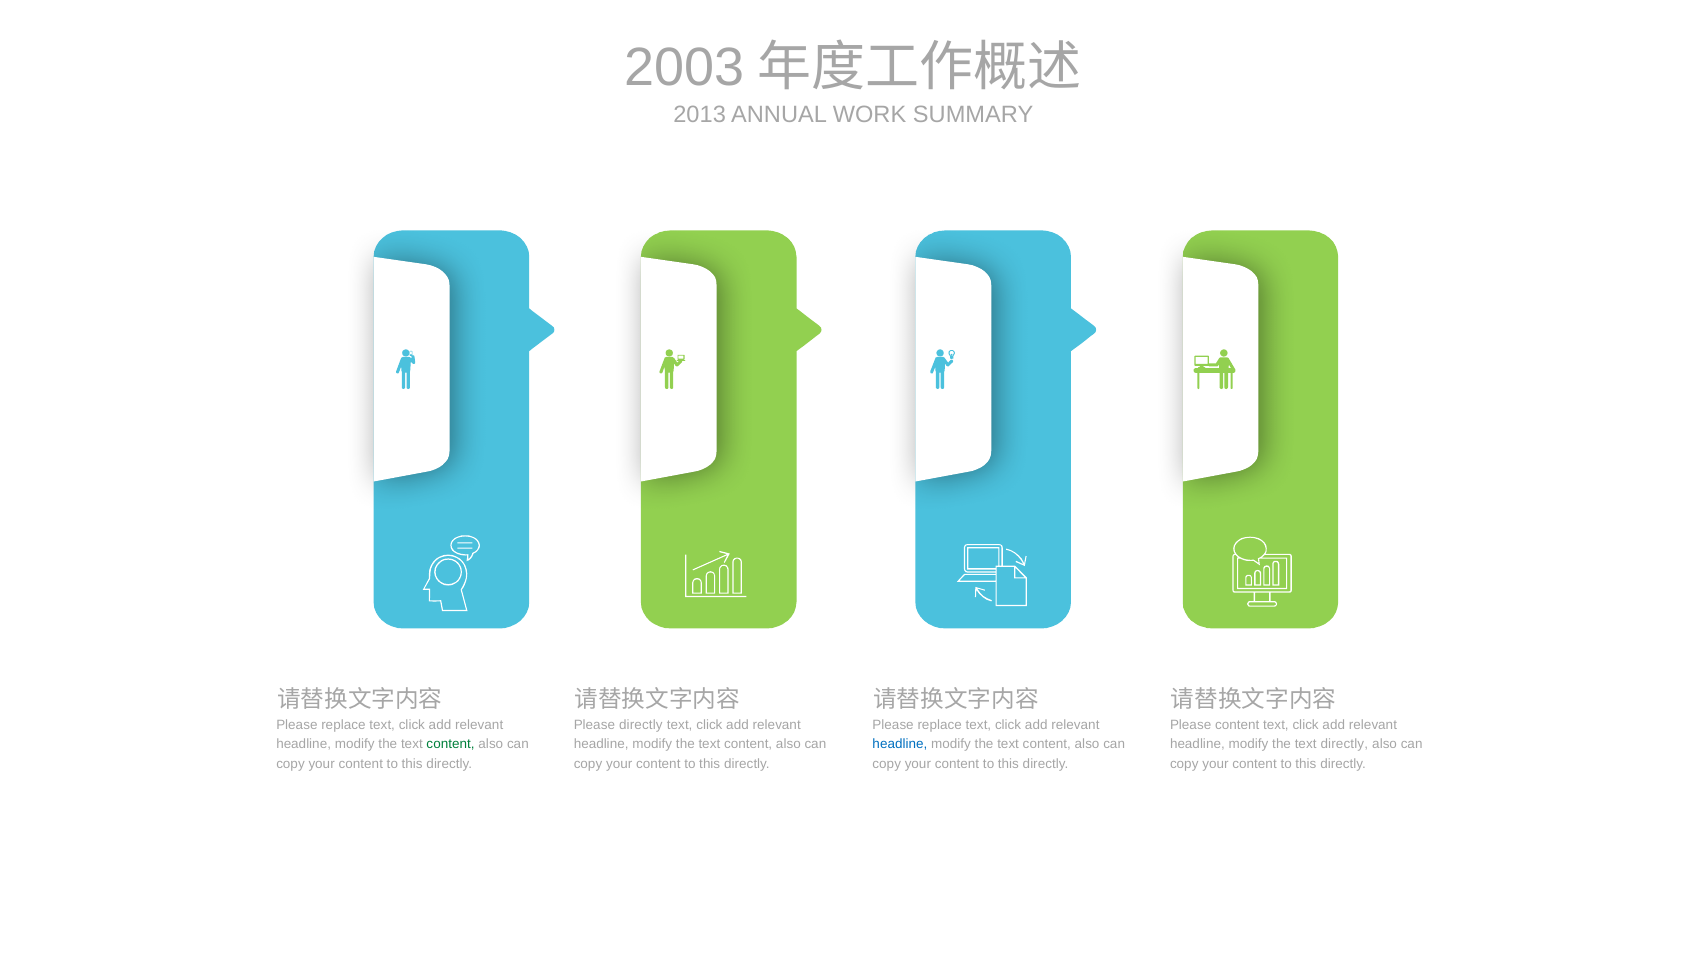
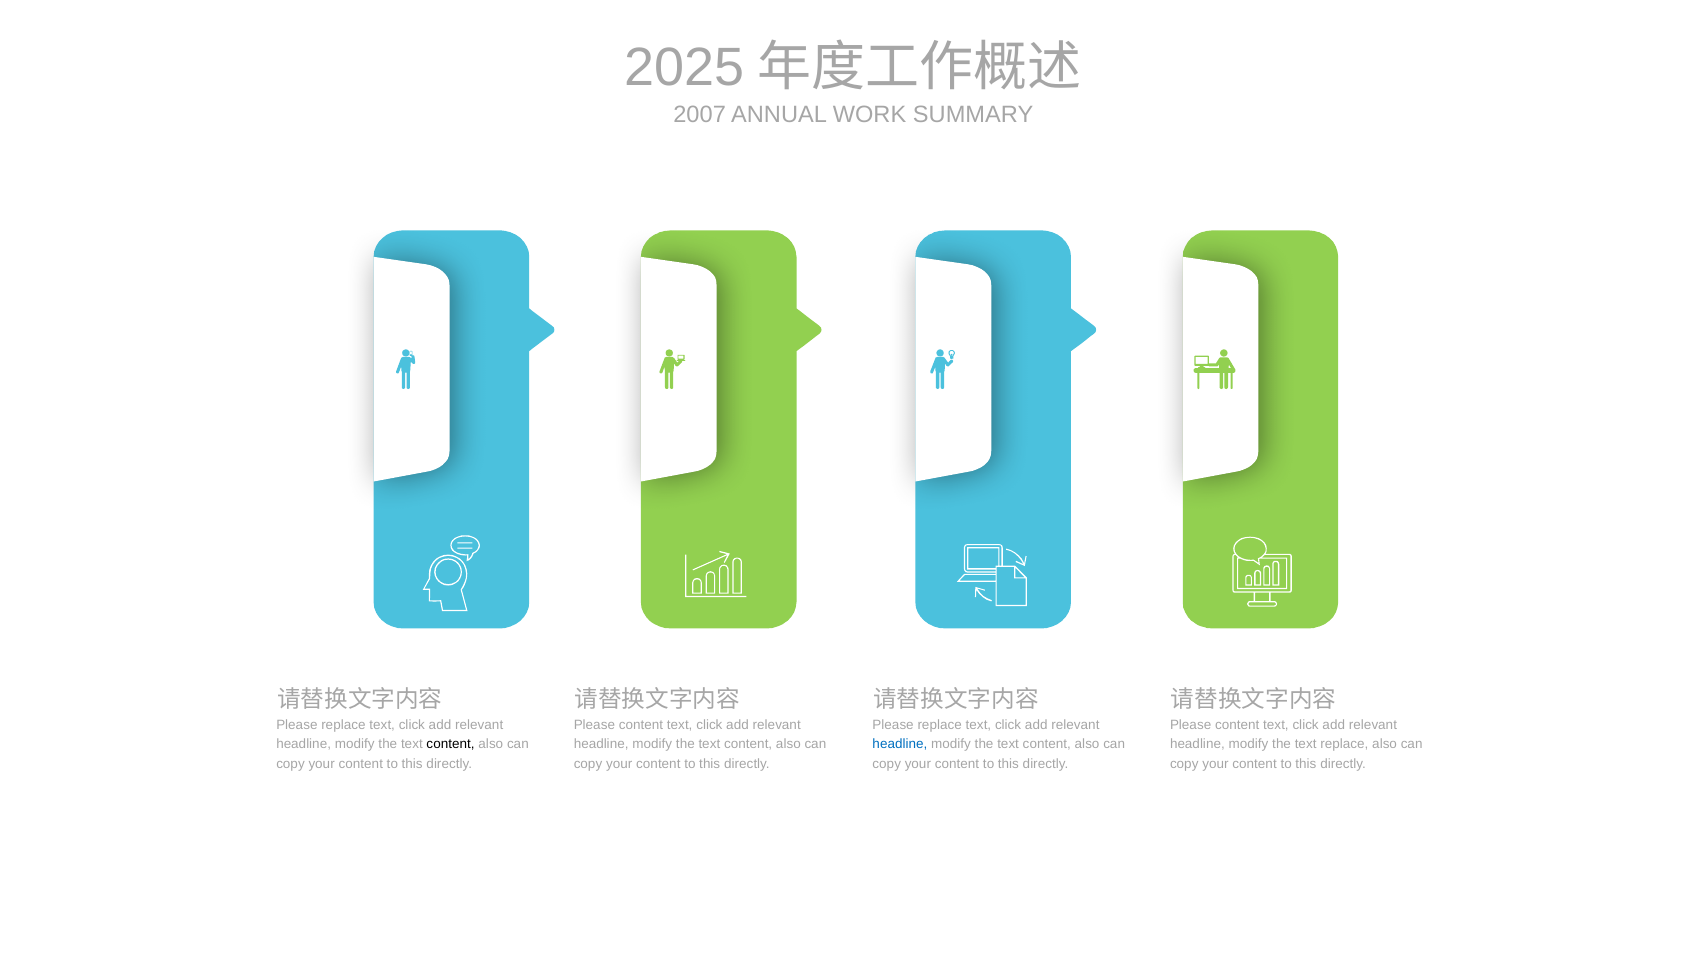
2003: 2003 -> 2025
2013: 2013 -> 2007
directly at (641, 725): directly -> content
content at (451, 744) colour: green -> black
text directly: directly -> replace
